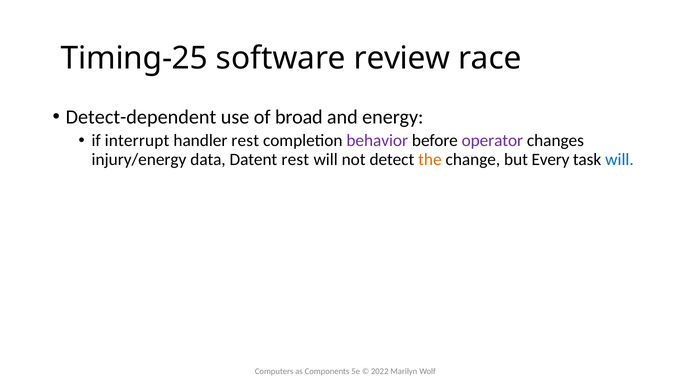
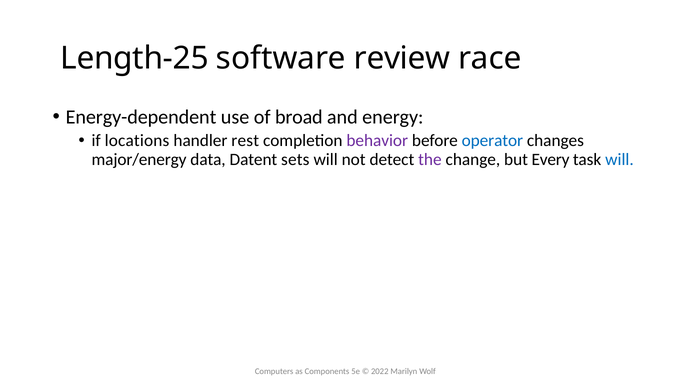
Timing-25: Timing-25 -> Length-25
Detect-dependent: Detect-dependent -> Energy-dependent
interrupt: interrupt -> locations
operator colour: purple -> blue
injury/energy: injury/energy -> major/energy
Datent rest: rest -> sets
the colour: orange -> purple
